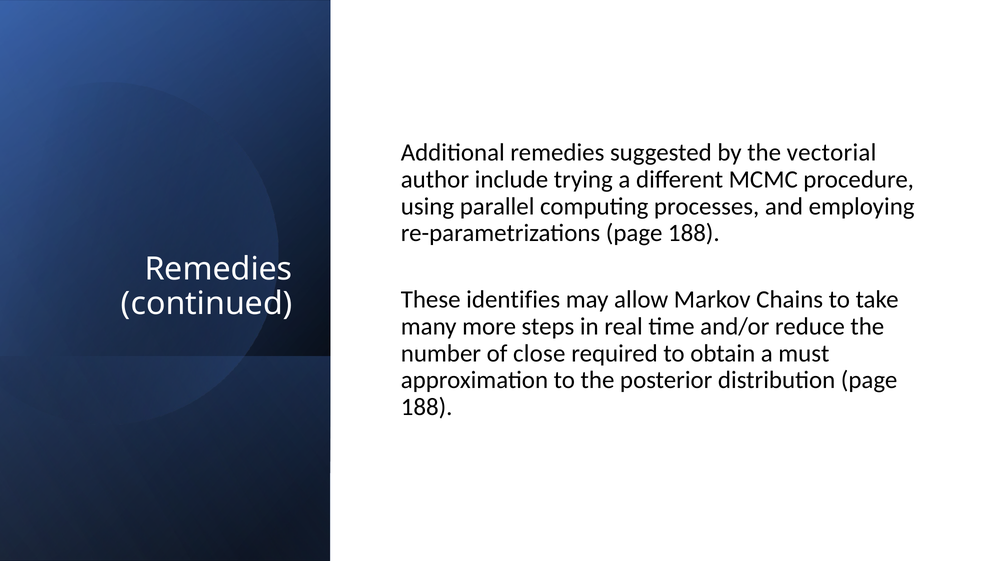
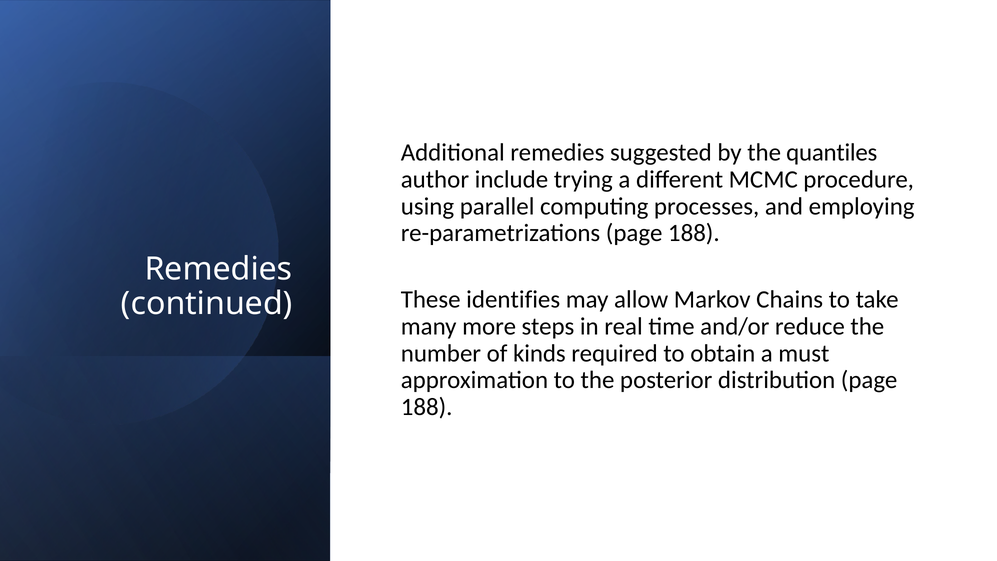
vectorial: vectorial -> quantiles
close: close -> kinds
